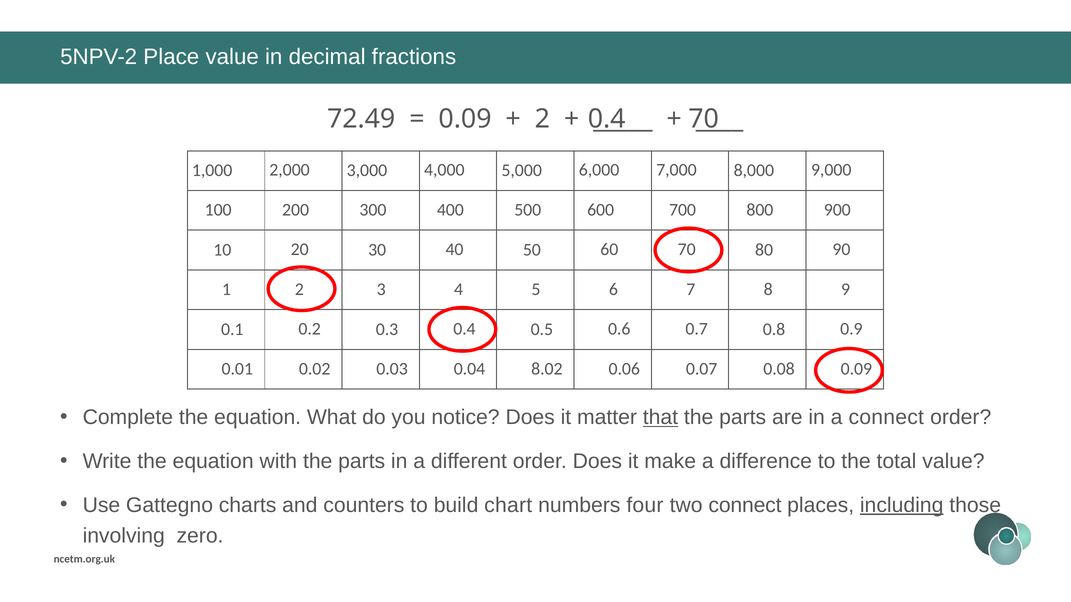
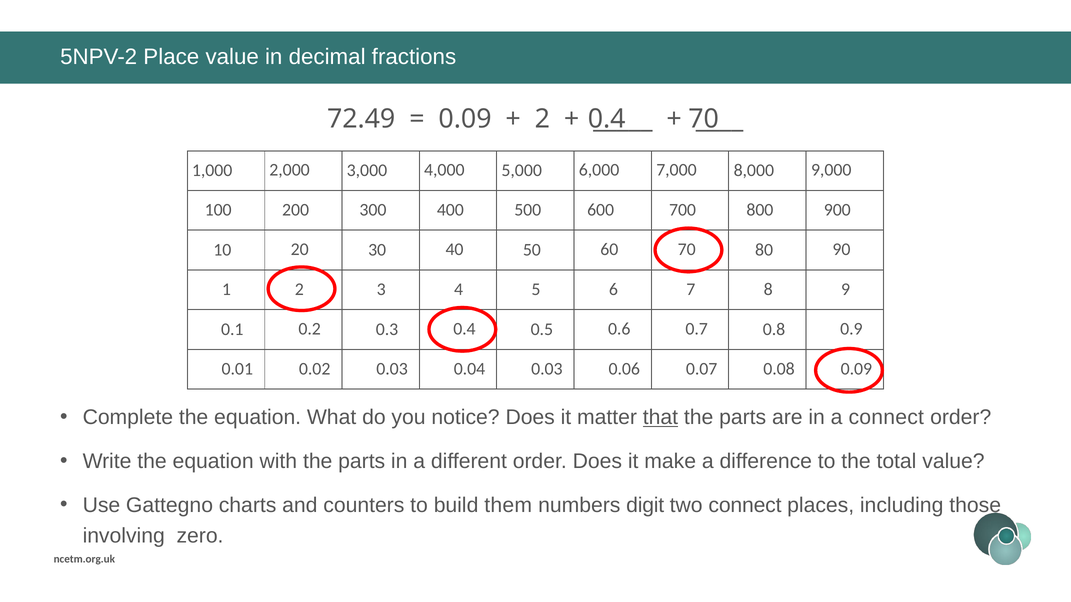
8.02 at (547, 369): 8.02 -> 0.03
chart: chart -> them
four: four -> digit
including underline: present -> none
